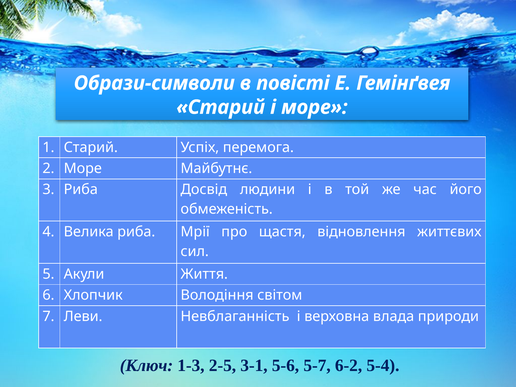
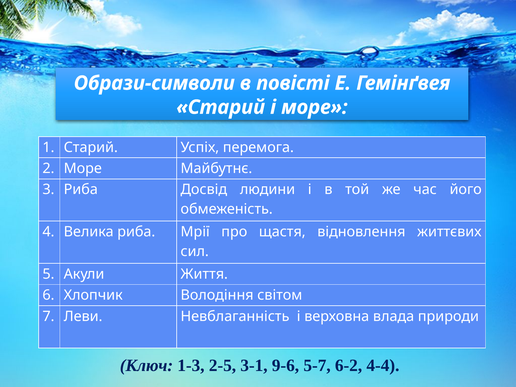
5-6: 5-6 -> 9-6
5-4: 5-4 -> 4-4
